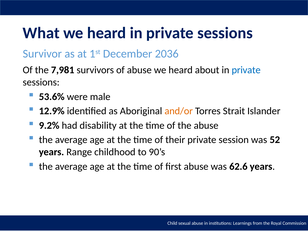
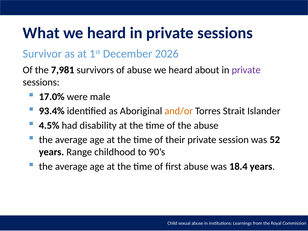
2036: 2036 -> 2026
private at (246, 70) colour: blue -> purple
53.6%: 53.6% -> 17.0%
12.9%: 12.9% -> 93.4%
9.2%: 9.2% -> 4.5%
62.6: 62.6 -> 18.4
